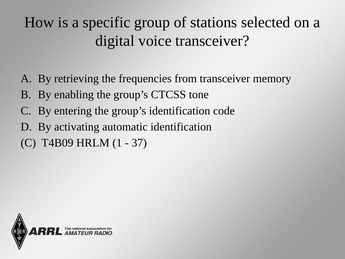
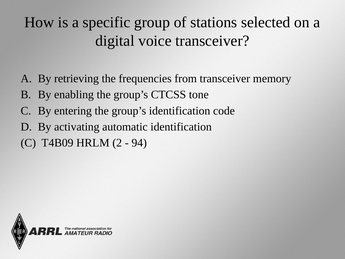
1: 1 -> 2
37: 37 -> 94
